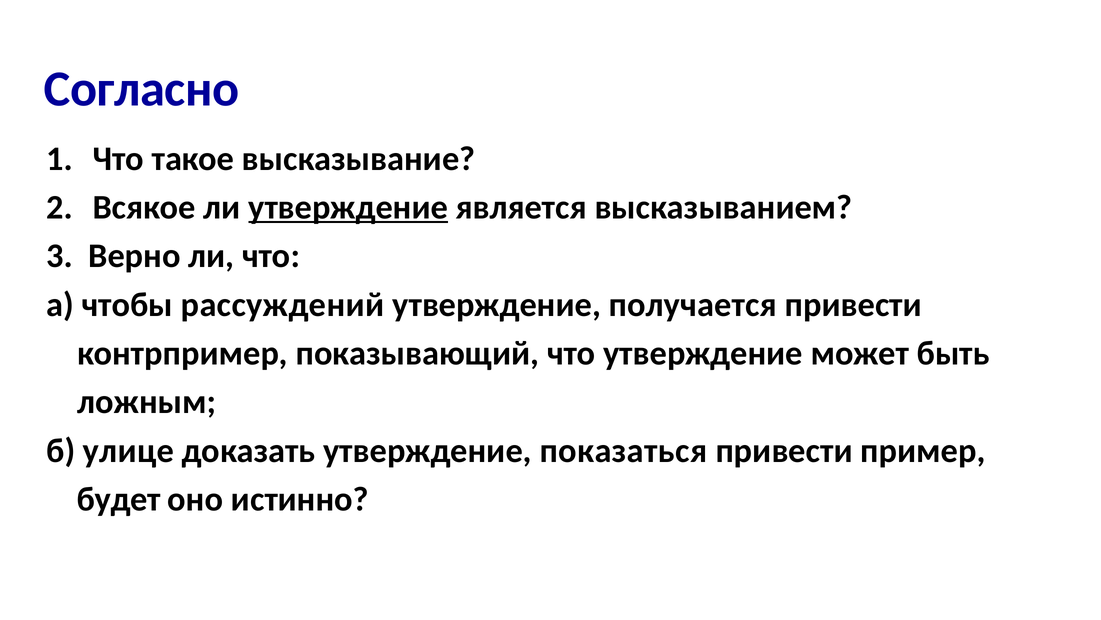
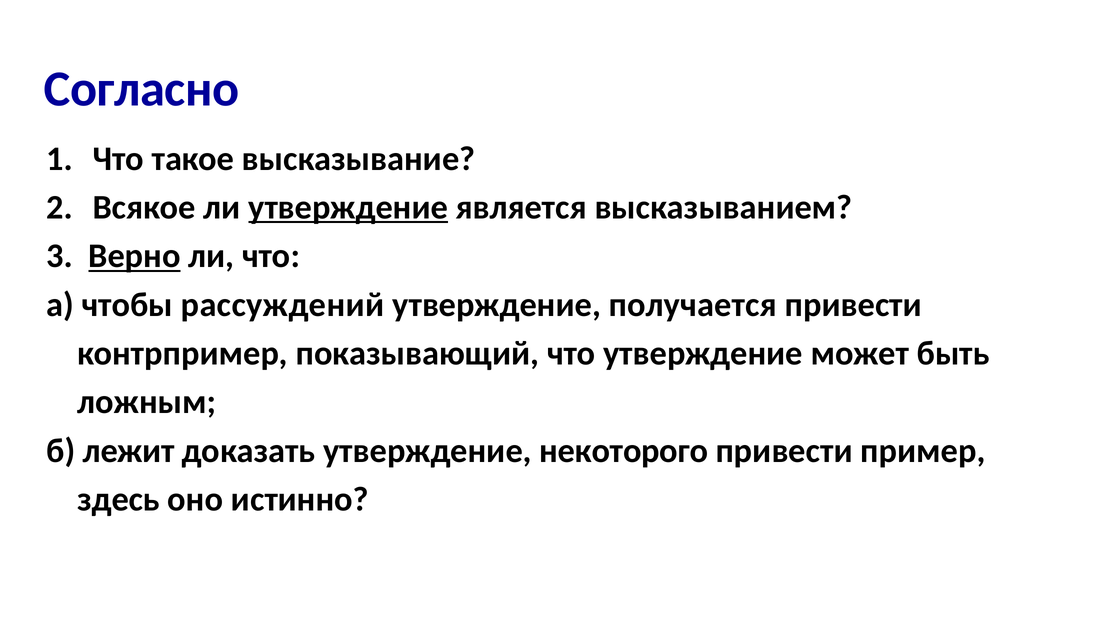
Верно underline: none -> present
улице: улице -> лежит
показаться: показаться -> некоторого
будет: будет -> здесь
